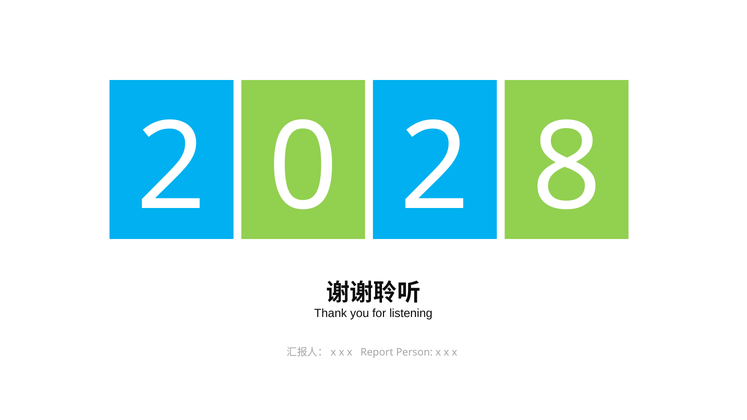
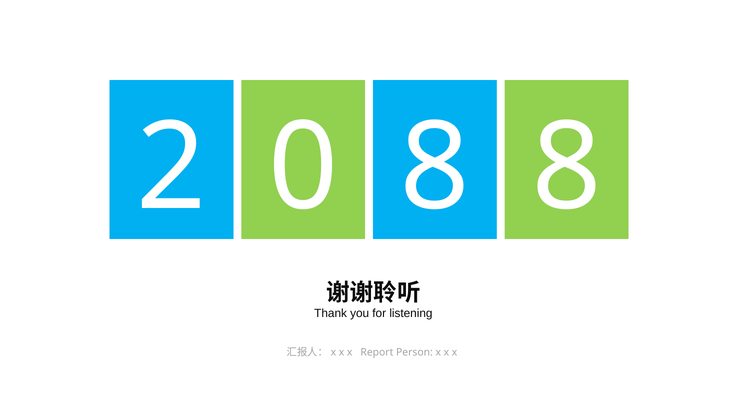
0 2: 2 -> 8
